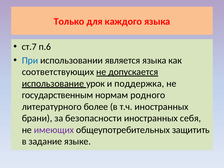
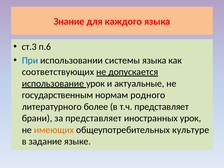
Только: Только -> Знание
ст.7: ст.7 -> ст.3
является: является -> системы
поддержка: поддержка -> актуальные
т.ч иностранных: иностранных -> представляет
за безопасности: безопасности -> представляет
иностранных себя: себя -> урок
имеющих colour: purple -> orange
защитить: защитить -> культуре
